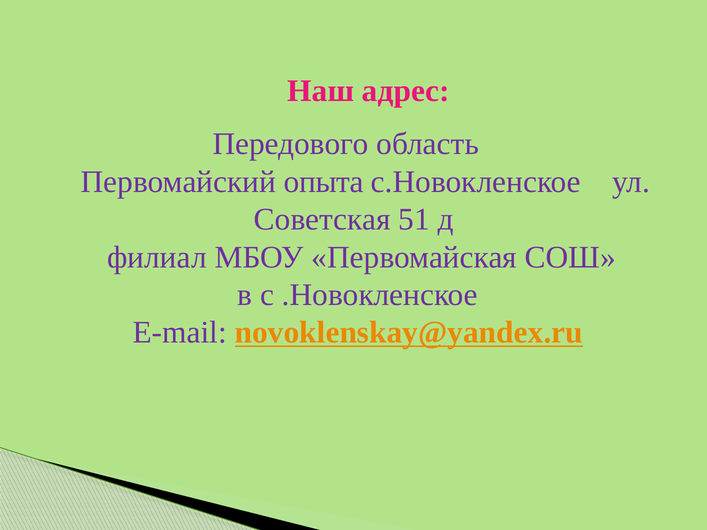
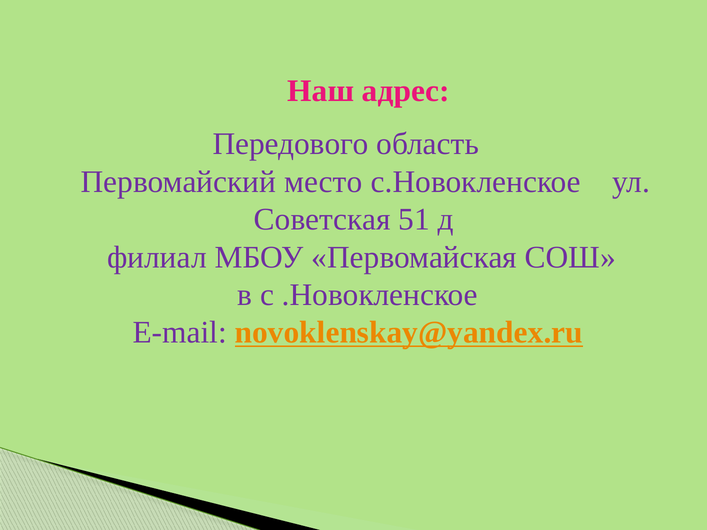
опыта: опыта -> место
